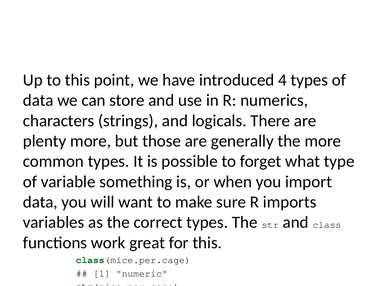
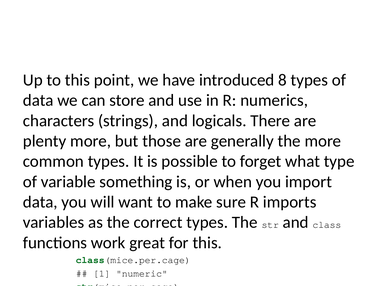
introduced 4: 4 -> 8
